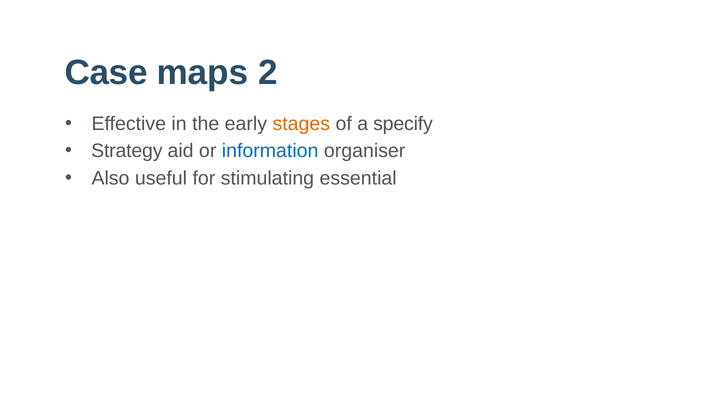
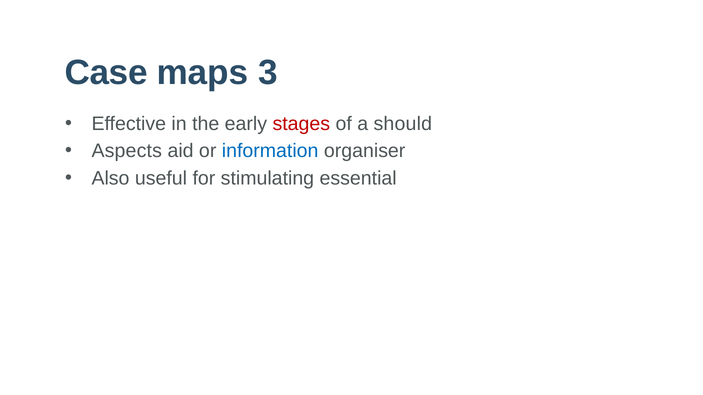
2: 2 -> 3
stages colour: orange -> red
specify: specify -> should
Strategy: Strategy -> Aspects
